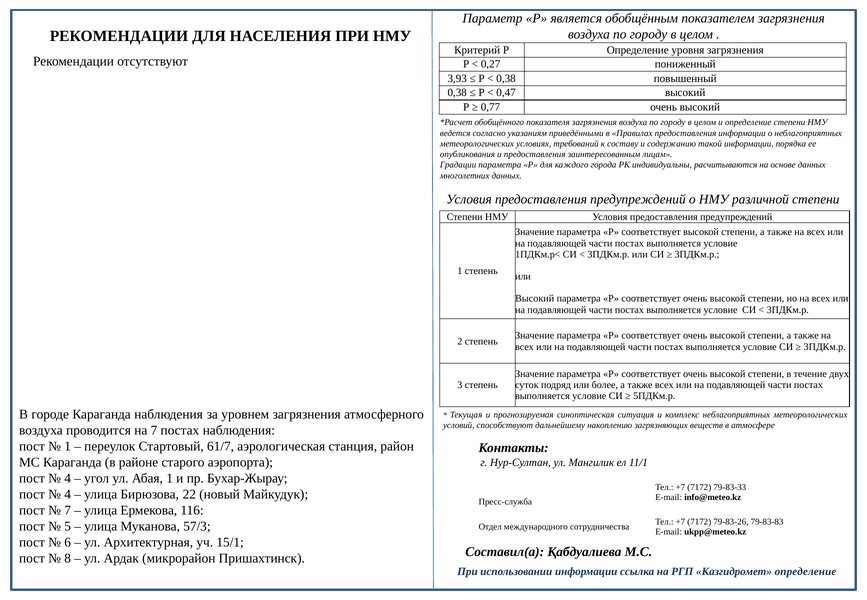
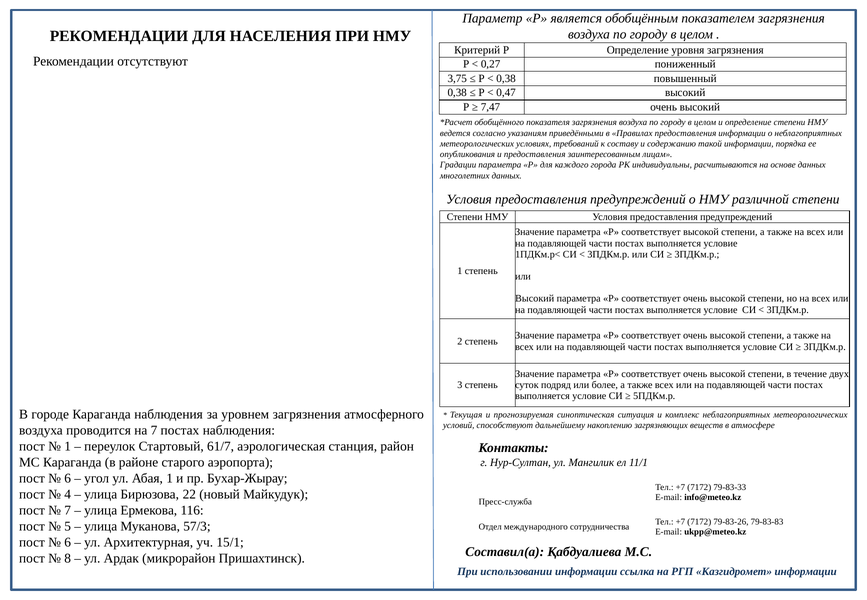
3,93: 3,93 -> 3,75
0,77: 0,77 -> 7,47
4 at (68, 478): 4 -> 6
Казгидромет определение: определение -> информации
